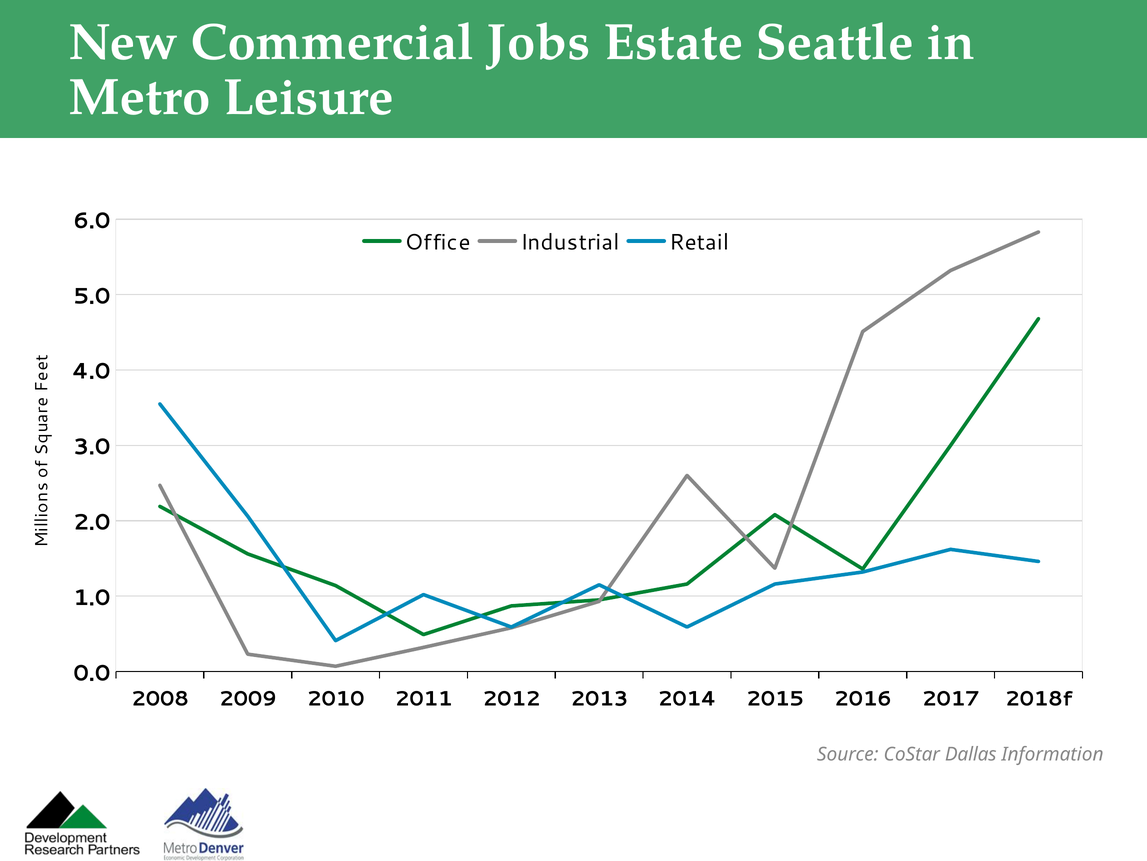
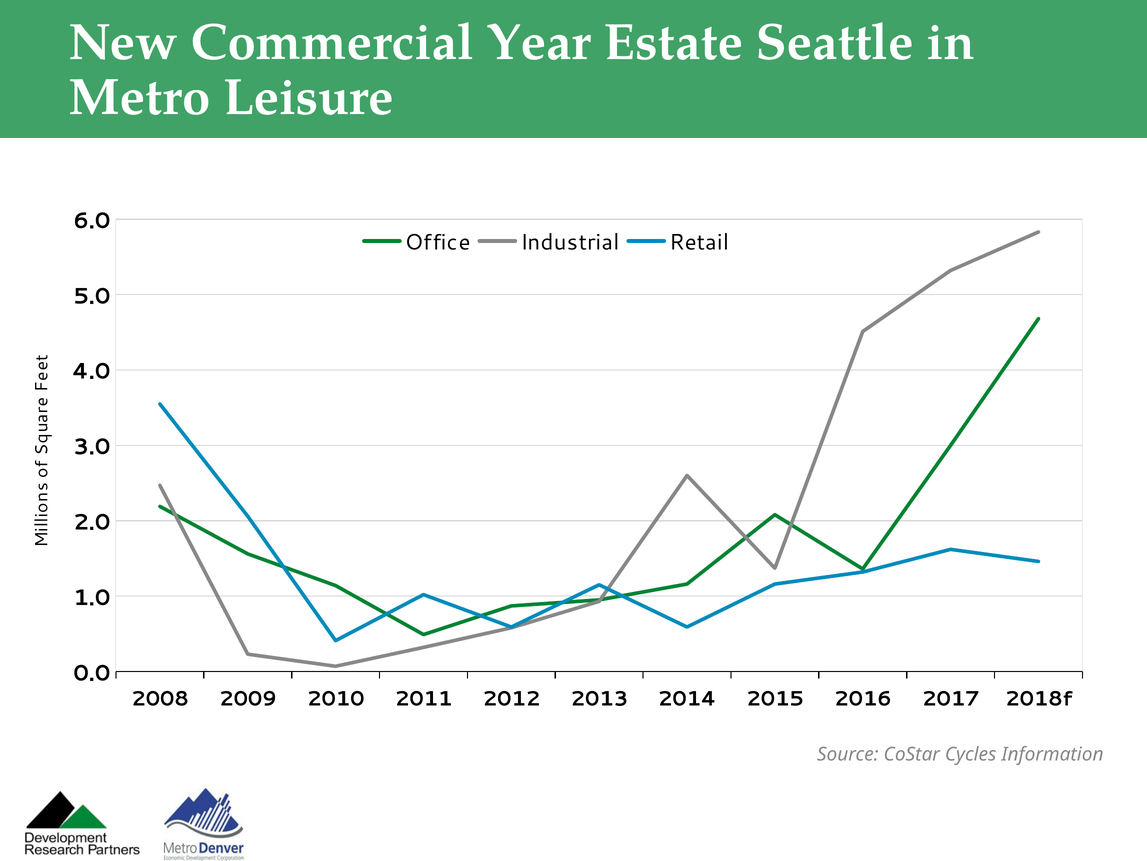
Jobs: Jobs -> Year
Dallas: Dallas -> Cycles
